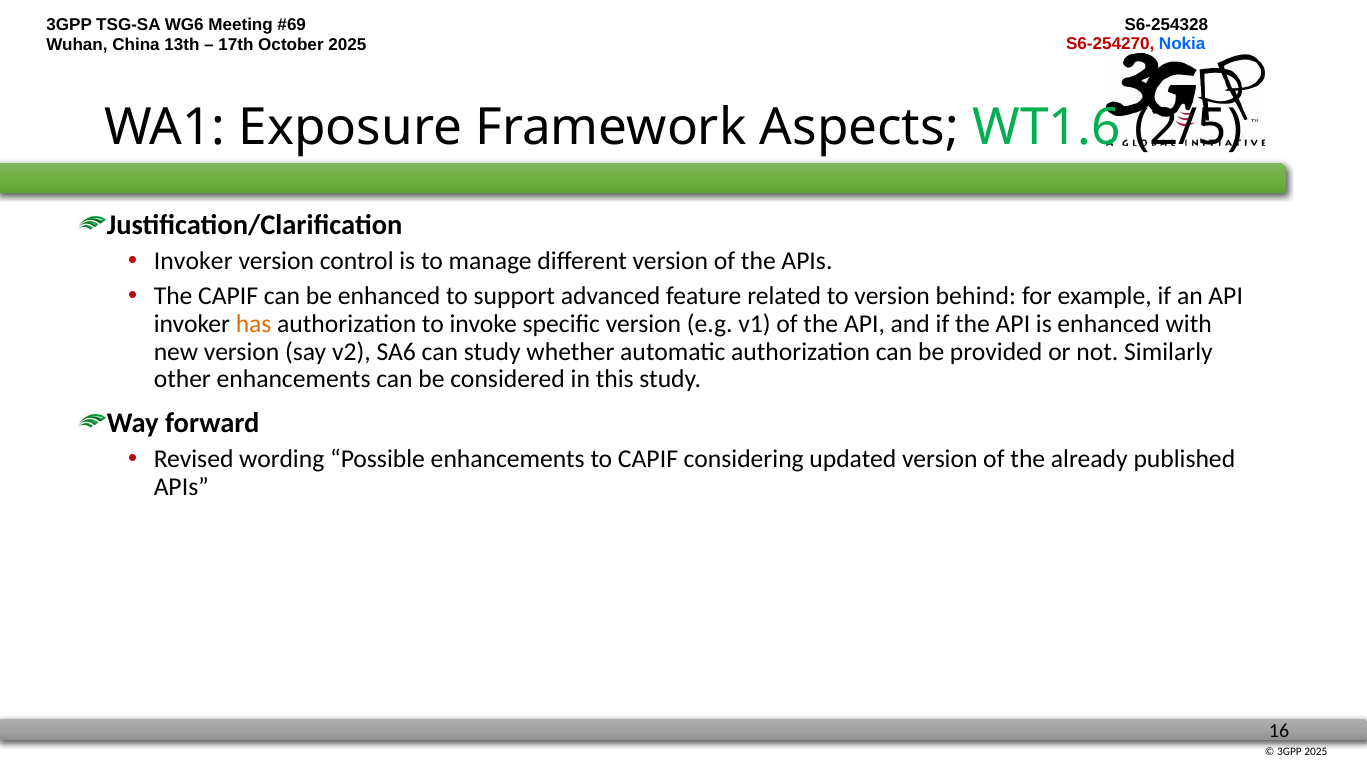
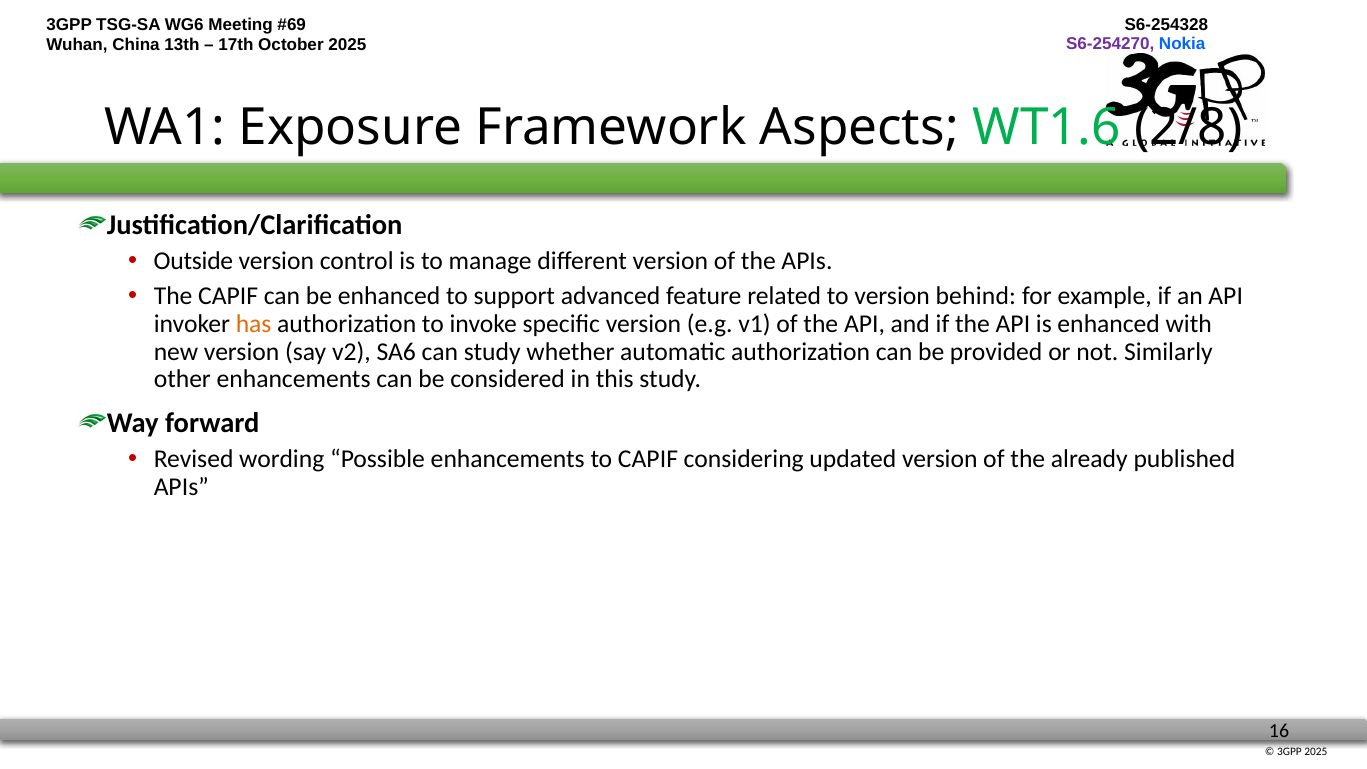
S6-254270 colour: red -> purple
2/5: 2/5 -> 2/8
Invoker at (193, 261): Invoker -> Outside
